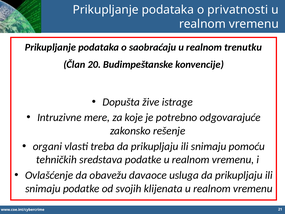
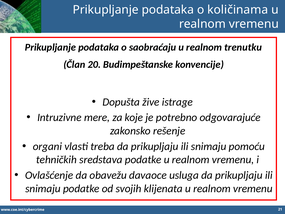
privatnosti: privatnosti -> količinama
